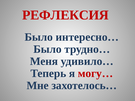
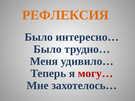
РЕФЛЕКСИЯ colour: red -> orange
